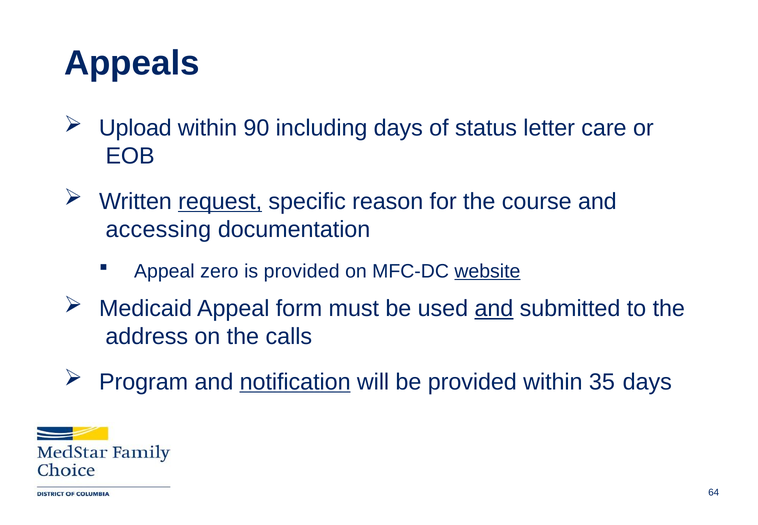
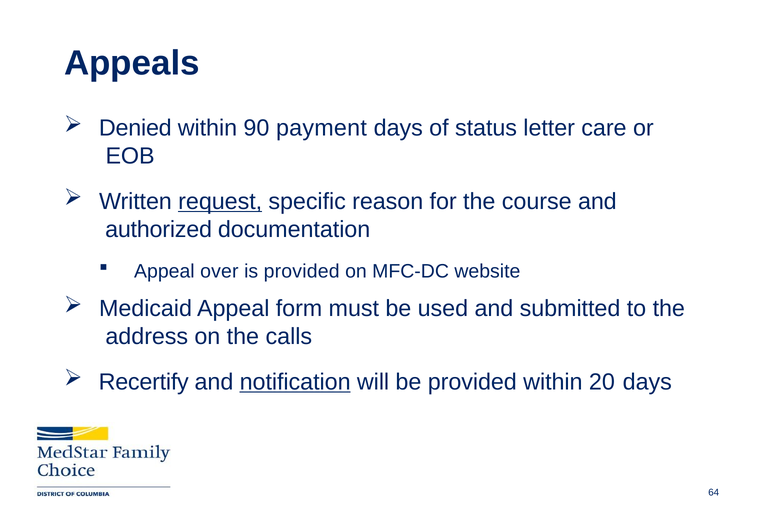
Upload: Upload -> Denied
including: including -> payment
accessing: accessing -> authorized
zero: zero -> over
website underline: present -> none
and at (494, 309) underline: present -> none
Program: Program -> Recertify
35: 35 -> 20
